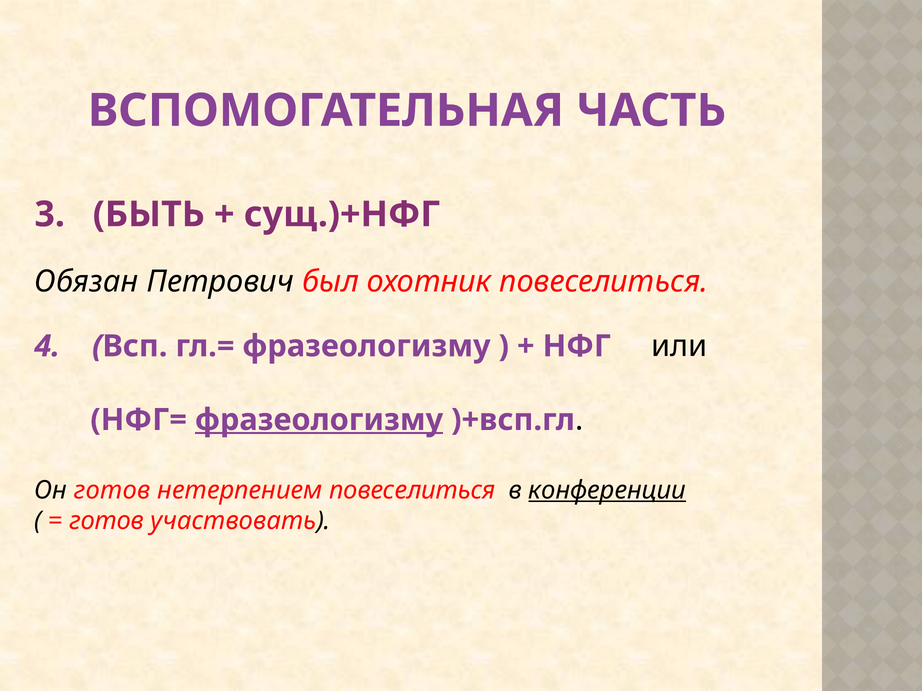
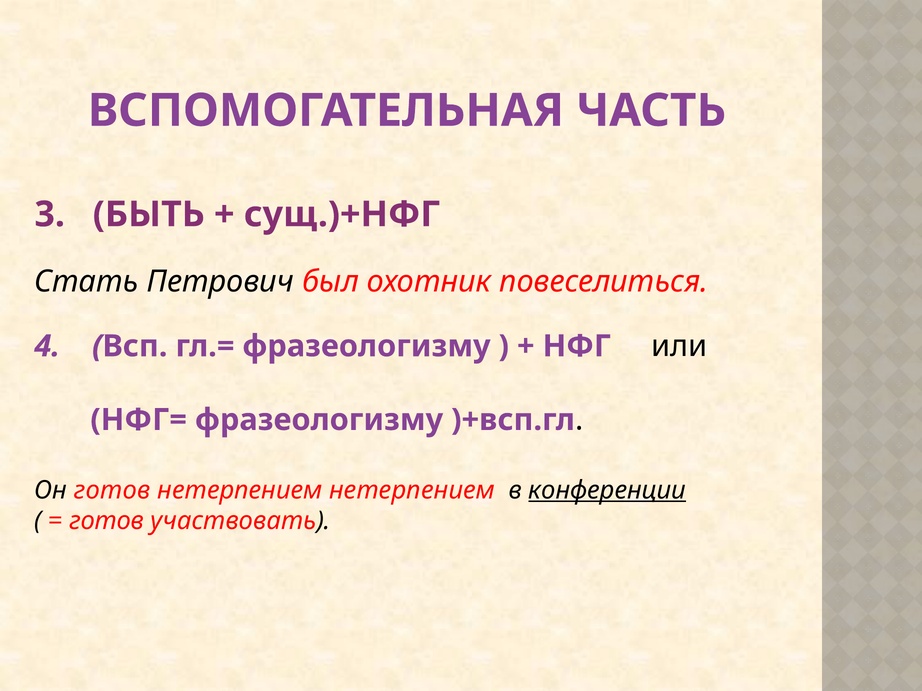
Обязан: Обязан -> Стать
фразеологизму at (319, 420) underline: present -> none
нетерпением повеселиться: повеселиться -> нетерпением
